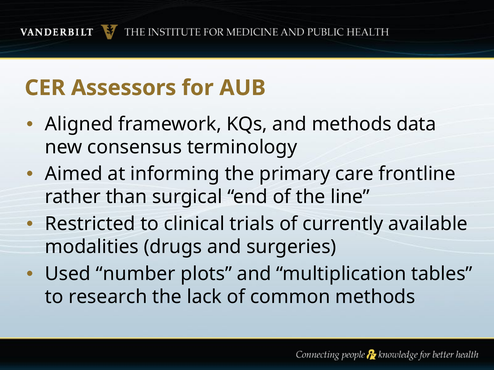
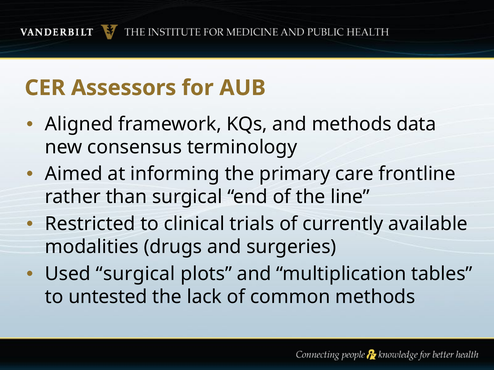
Used number: number -> surgical
research: research -> untested
